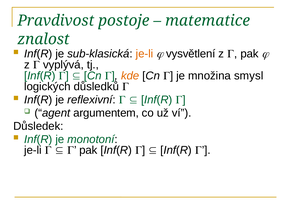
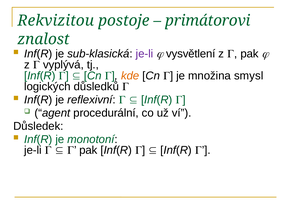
Pravdivost: Pravdivost -> Rekvizitou
matematice: matematice -> primátorovi
je-li at (145, 54) colour: orange -> purple
argumentem: argumentem -> procedurální
